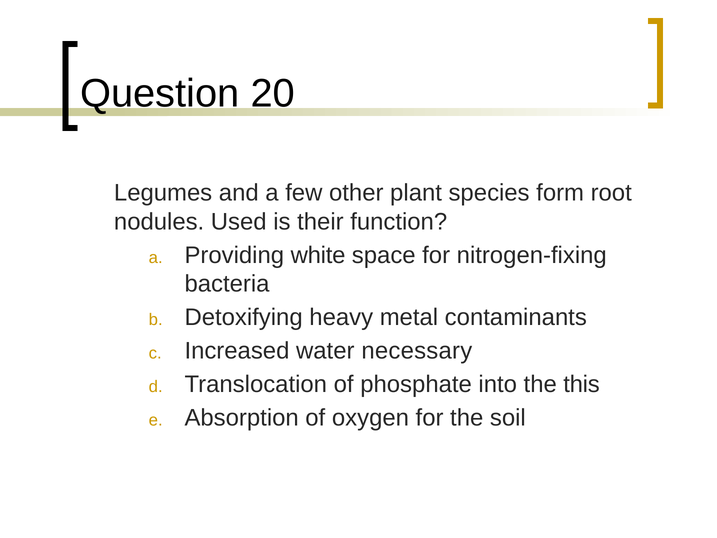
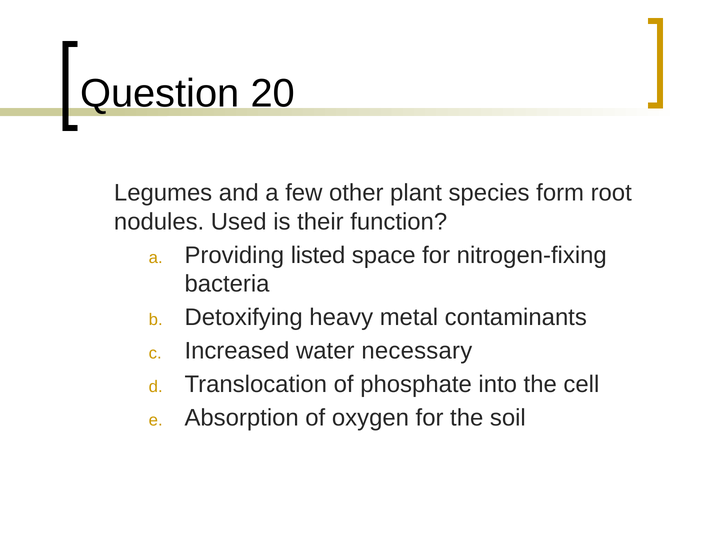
white: white -> listed
this: this -> cell
